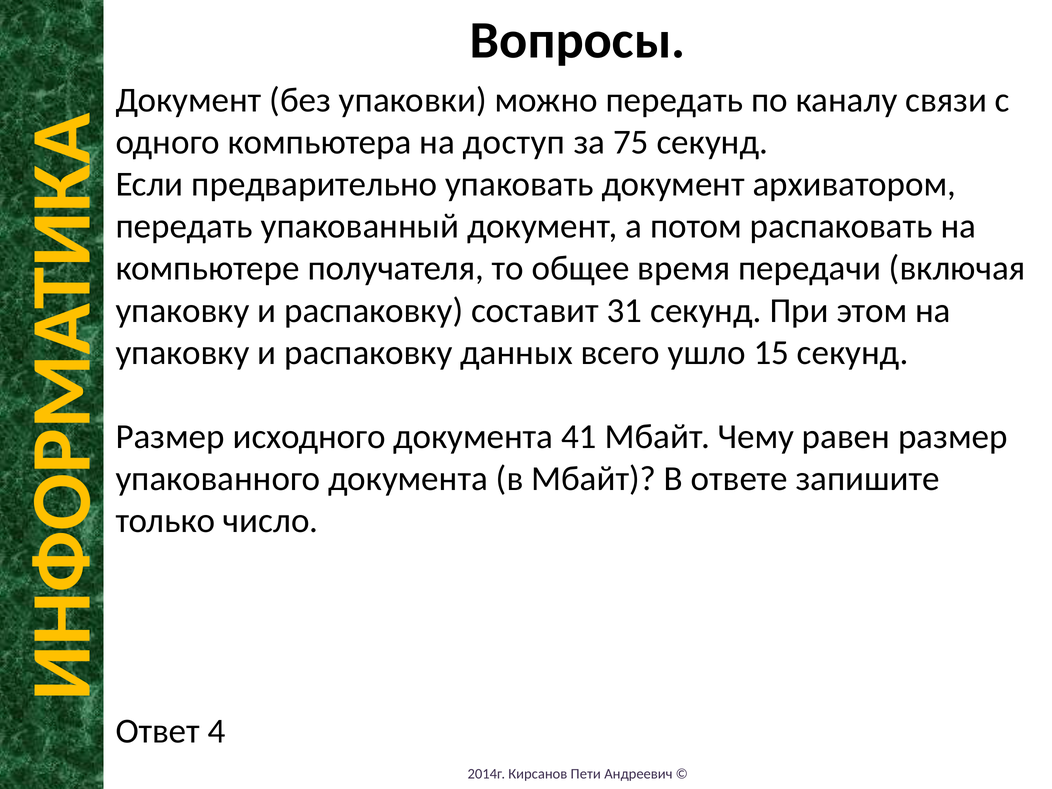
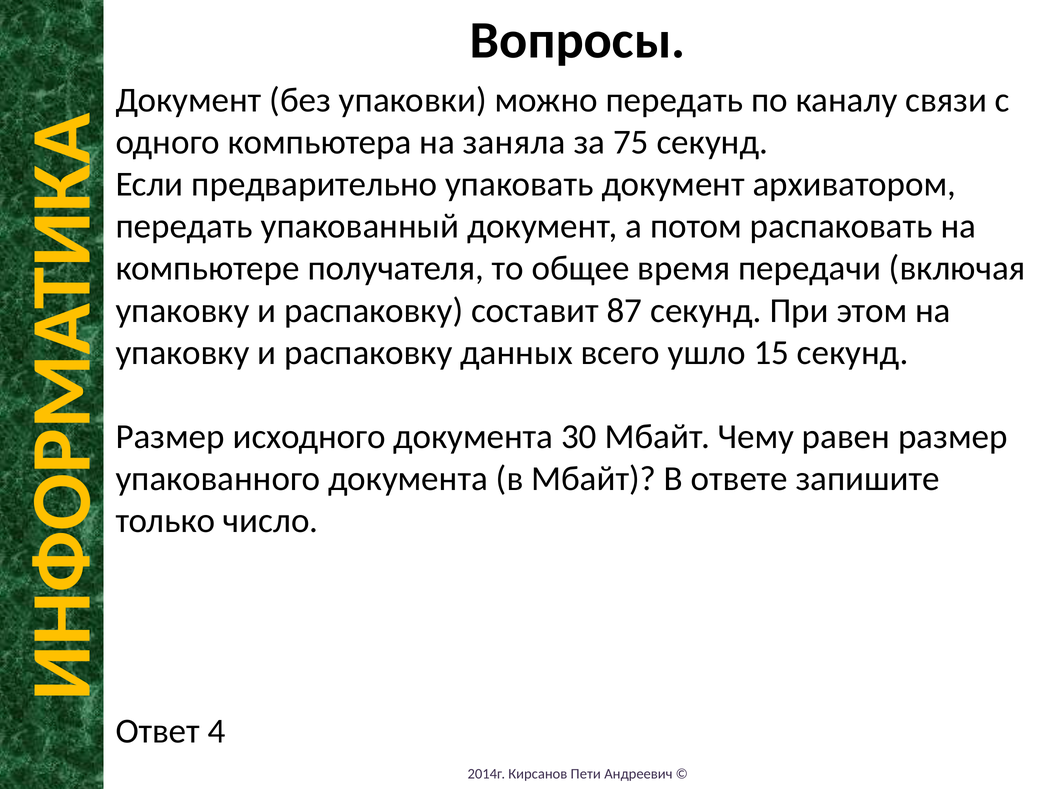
доступ: доступ -> заняла
31: 31 -> 87
41: 41 -> 30
